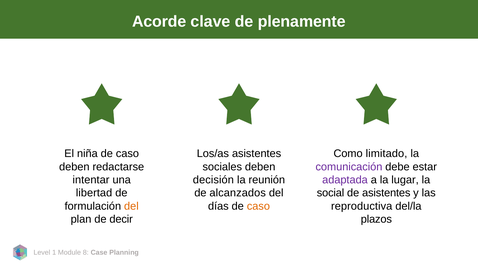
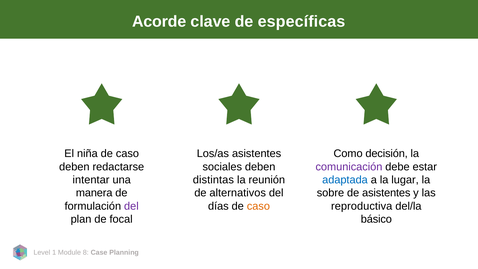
plenamente: plenamente -> específicas
limitado: limitado -> decisión
decisión: decisión -> distintas
adaptada colour: purple -> blue
libertad: libertad -> manera
alcanzados: alcanzados -> alternativos
social: social -> sobre
del at (131, 206) colour: orange -> purple
decir: decir -> focal
plazos: plazos -> básico
